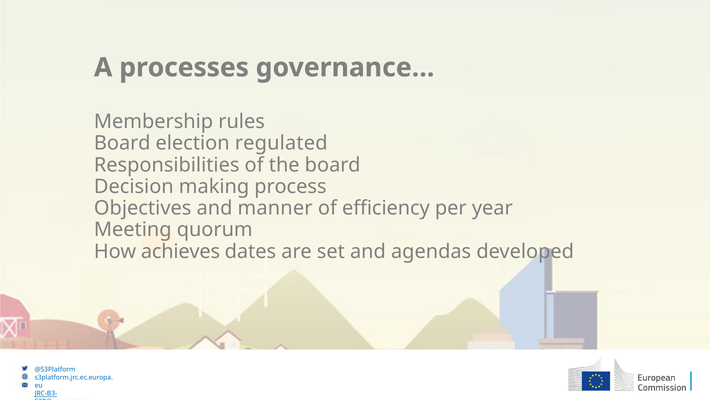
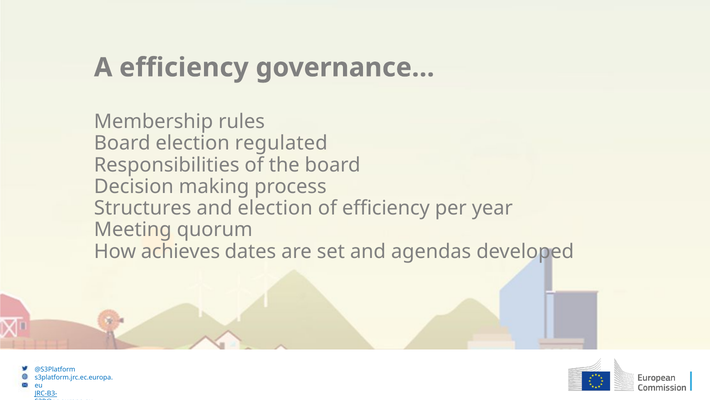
A processes: processes -> efficiency
Objectives: Objectives -> Structures
and manner: manner -> election
